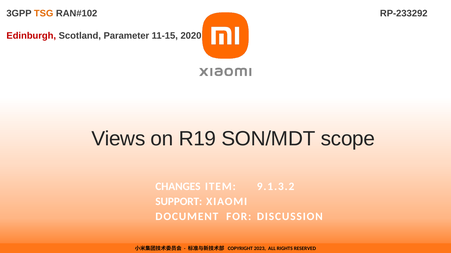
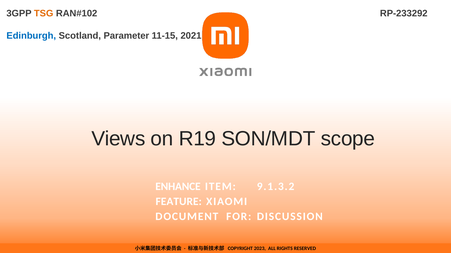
Edinburgh colour: red -> blue
2020: 2020 -> 2021
CHANGES: CHANGES -> ENHANCE
SUPPORT: SUPPORT -> FEATURE
